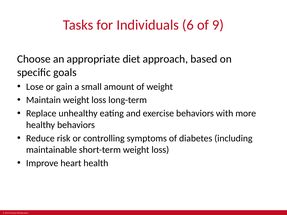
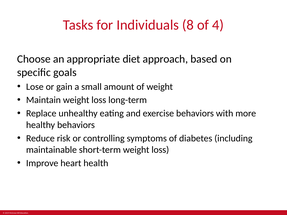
6: 6 -> 8
9: 9 -> 4
